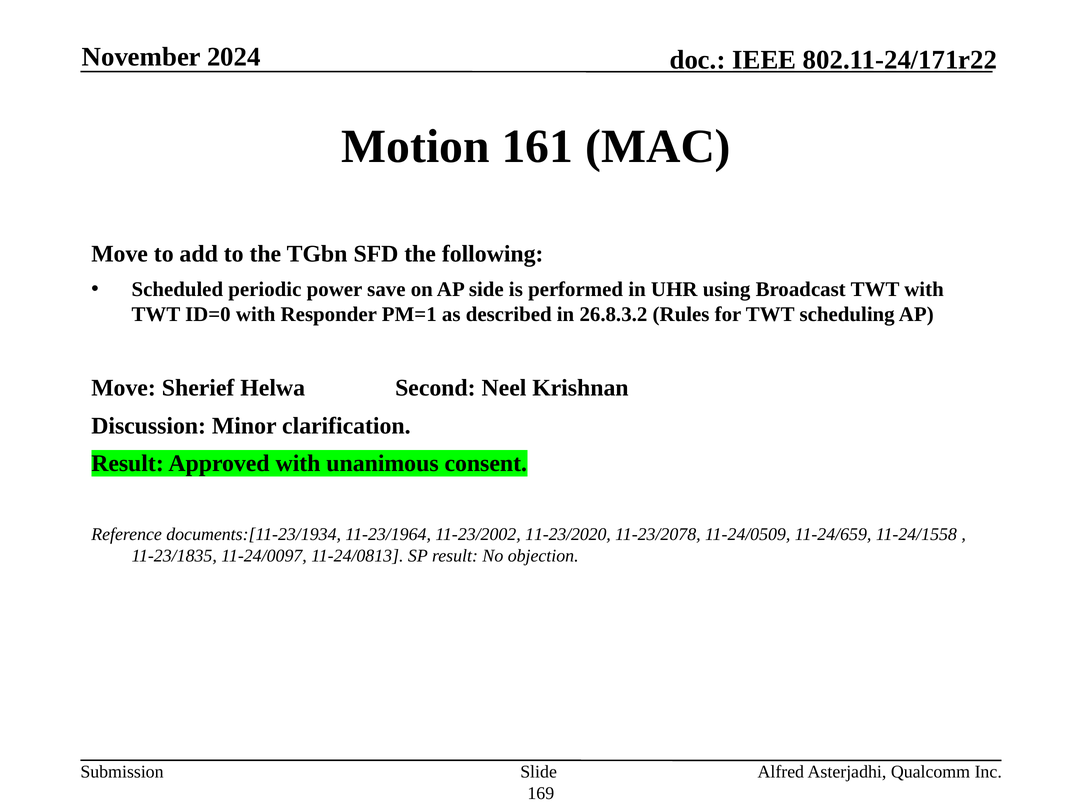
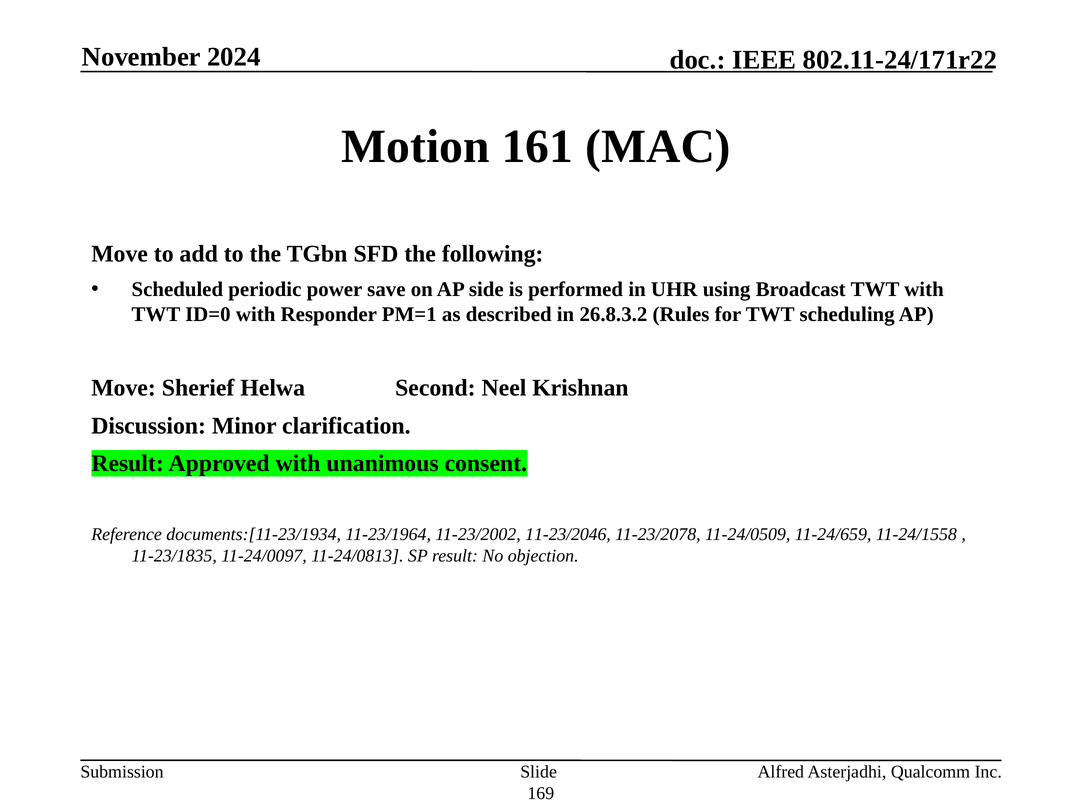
11-23/2020: 11-23/2020 -> 11-23/2046
